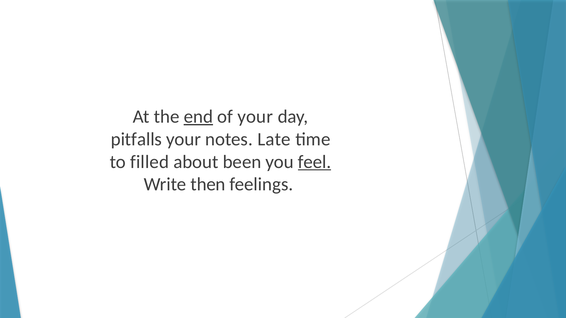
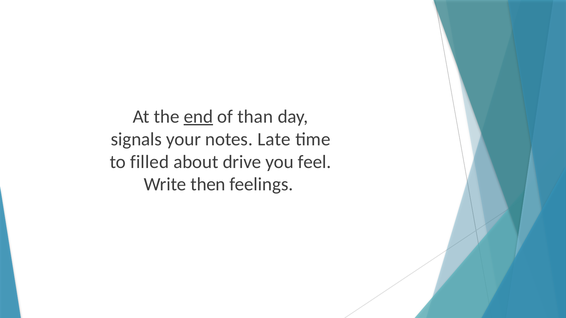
of your: your -> than
pitfalls: pitfalls -> signals
been: been -> drive
feel underline: present -> none
